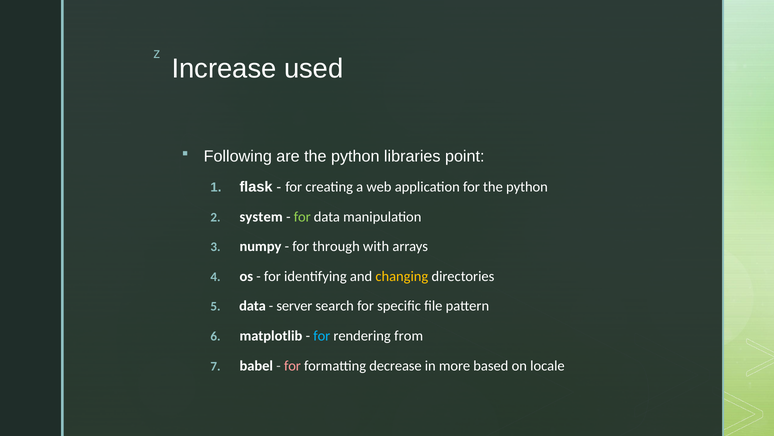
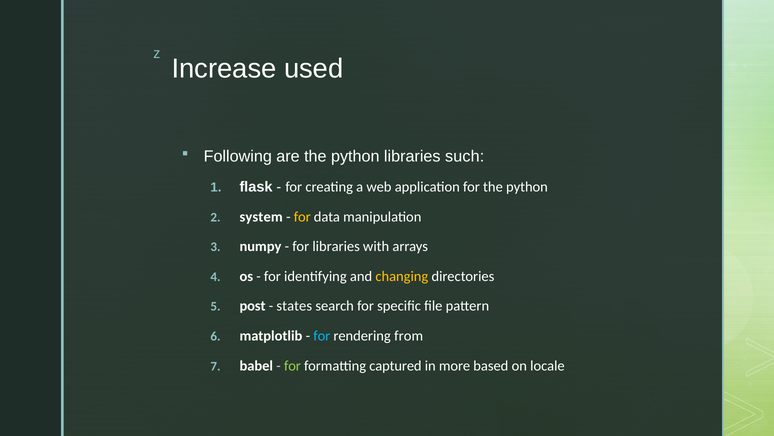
point: point -> such
for at (302, 216) colour: light green -> yellow
for through: through -> libraries
data at (253, 306): data -> post
server: server -> states
for at (292, 365) colour: pink -> light green
decrease: decrease -> captured
